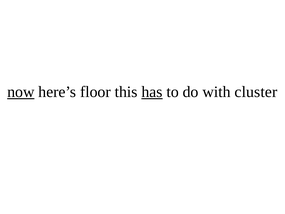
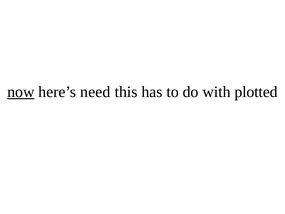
floor: floor -> need
has underline: present -> none
cluster: cluster -> plotted
